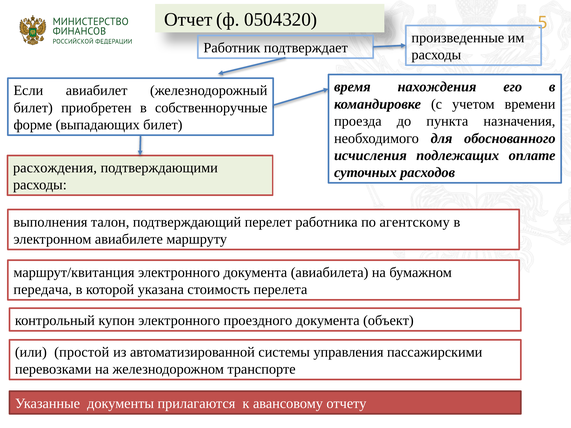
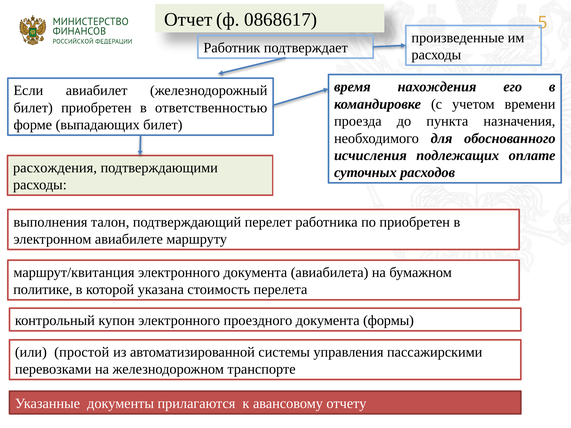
0504320: 0504320 -> 0868617
собственноручные: собственноручные -> ответственностью
по агентскому: агентскому -> приобретен
передача: передача -> политике
объект: объект -> формы
